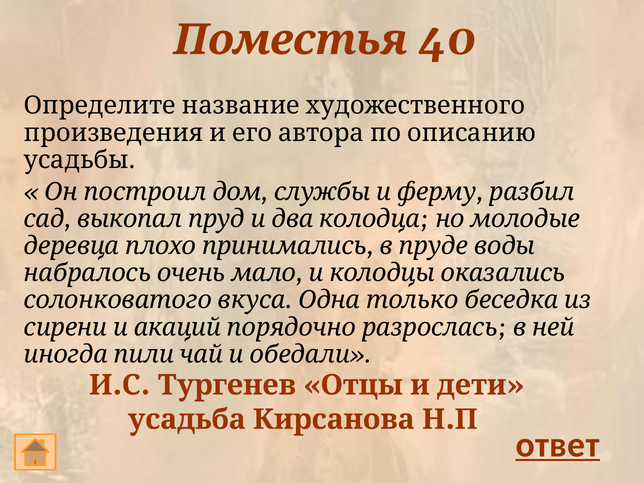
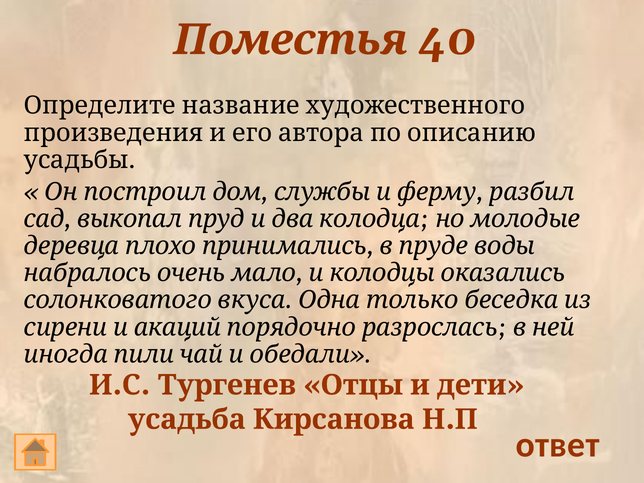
ответ underline: present -> none
